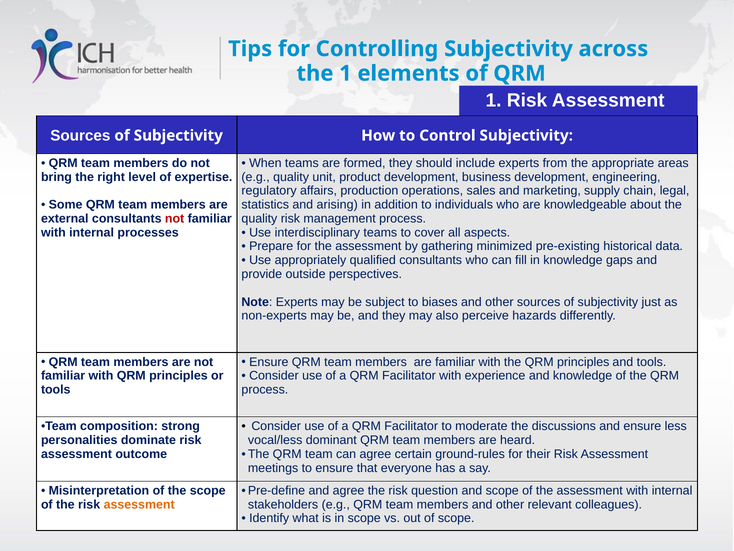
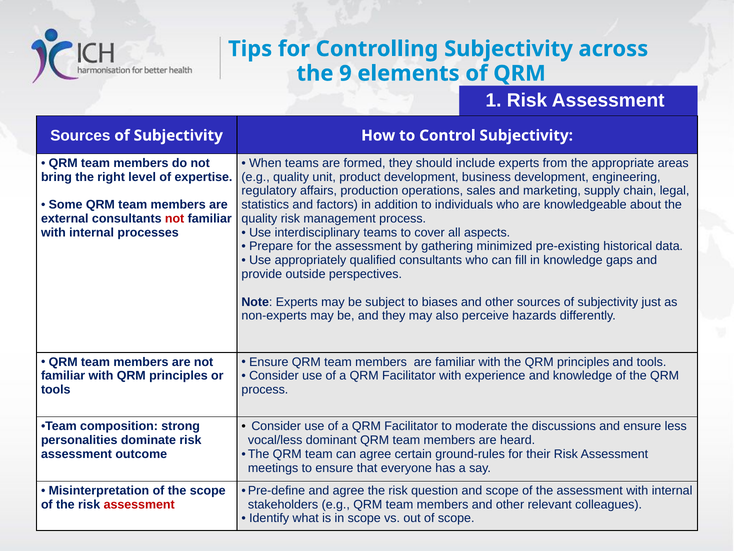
the 1: 1 -> 9
arising: arising -> factors
assessment at (139, 504) colour: orange -> red
